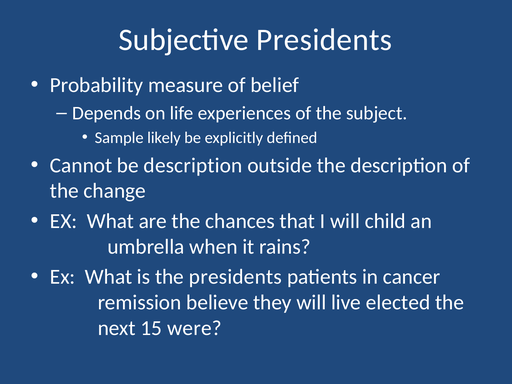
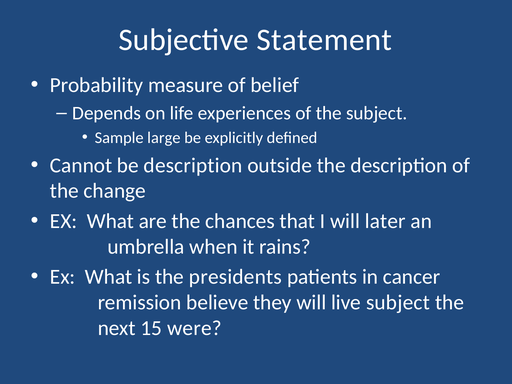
Subjective Presidents: Presidents -> Statement
likely: likely -> large
child: child -> later
live elected: elected -> subject
